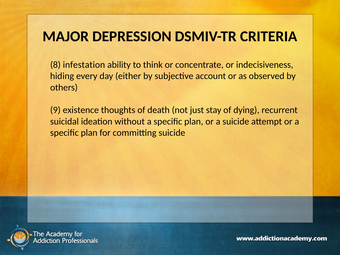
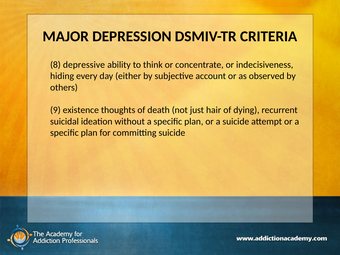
infestation: infestation -> depressive
stay: stay -> hair
